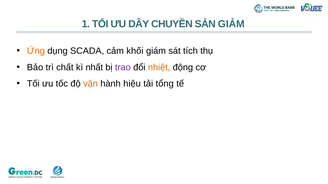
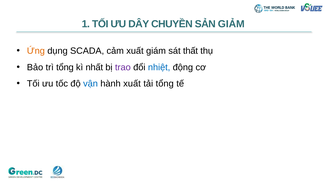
cảm khối: khối -> xuất
tích: tích -> thất
trì chất: chất -> tổng
nhiệt colour: orange -> blue
vận colour: orange -> blue
hành hiệu: hiệu -> xuất
